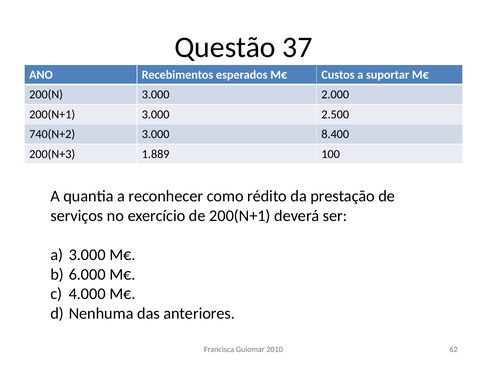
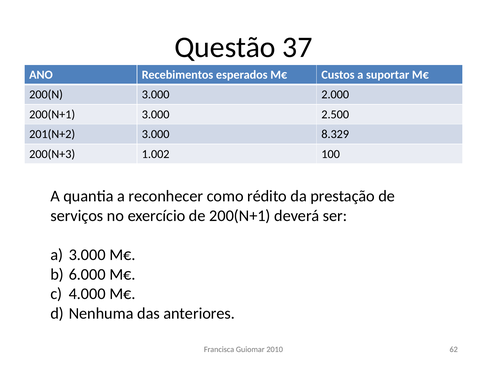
740(N+2: 740(N+2 -> 201(N+2
8.400: 8.400 -> 8.329
1.889: 1.889 -> 1.002
